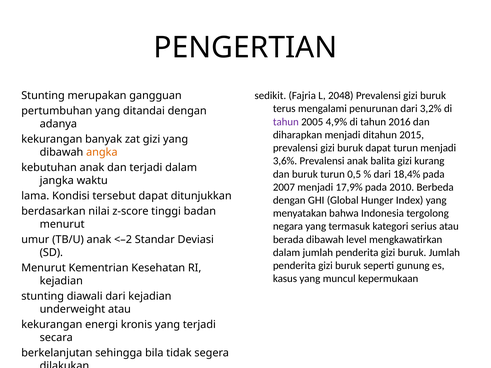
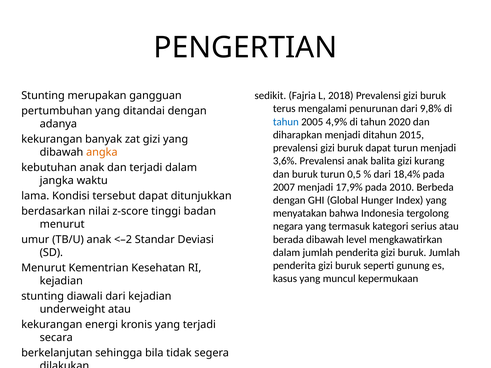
L 2048: 2048 -> 2018
3,2%: 3,2% -> 9,8%
tahun at (286, 122) colour: purple -> blue
2016: 2016 -> 2020
